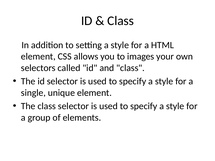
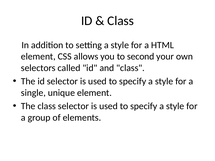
images: images -> second
